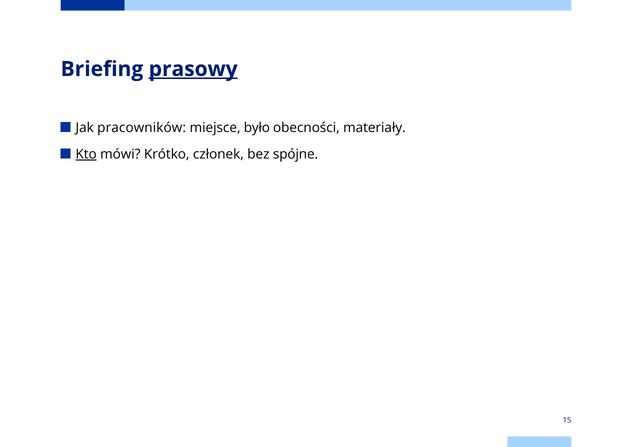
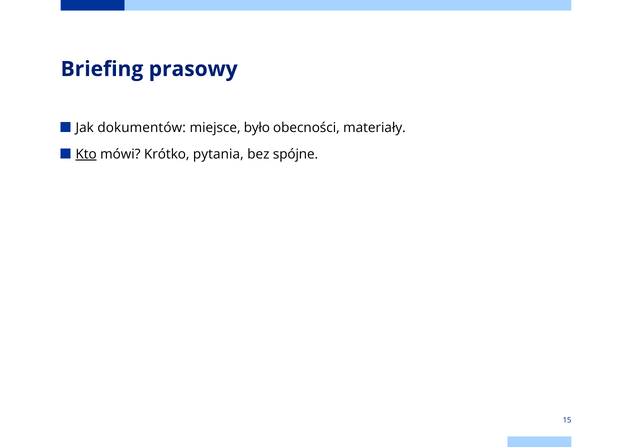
prasowy underline: present -> none
pracowników: pracowników -> dokumentów
członek: członek -> pytania
